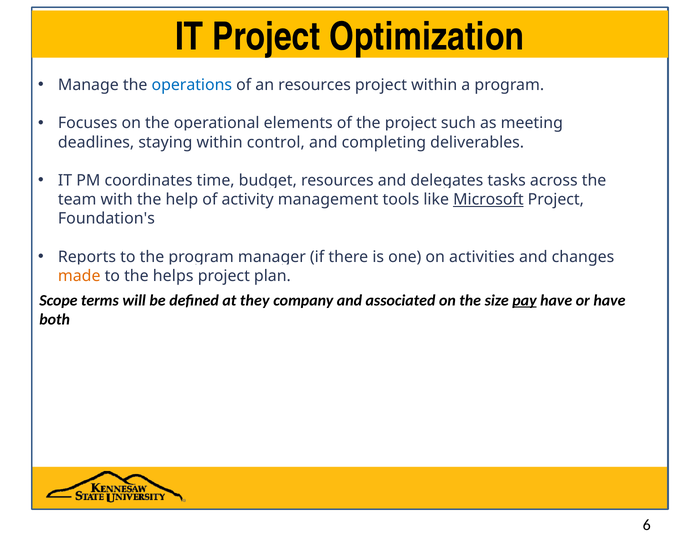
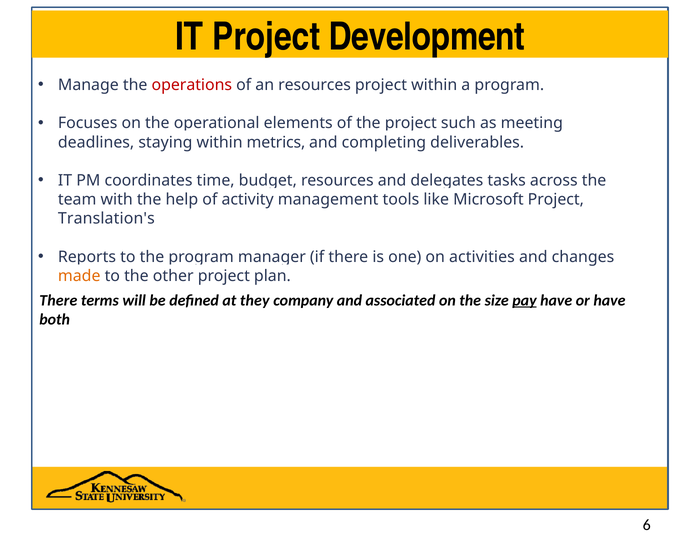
Optimization: Optimization -> Development
operations colour: blue -> red
control: control -> metrics
Microsoft underline: present -> none
Foundation's: Foundation's -> Translation's
helps: helps -> other
Scope at (58, 300): Scope -> There
